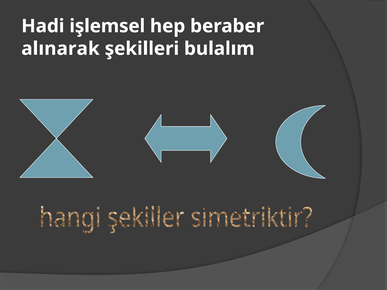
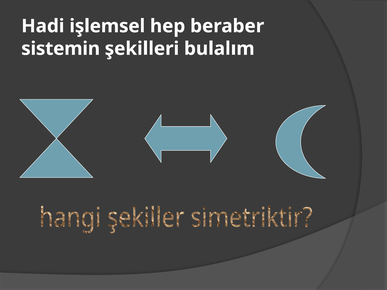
alınarak: alınarak -> sistemin
